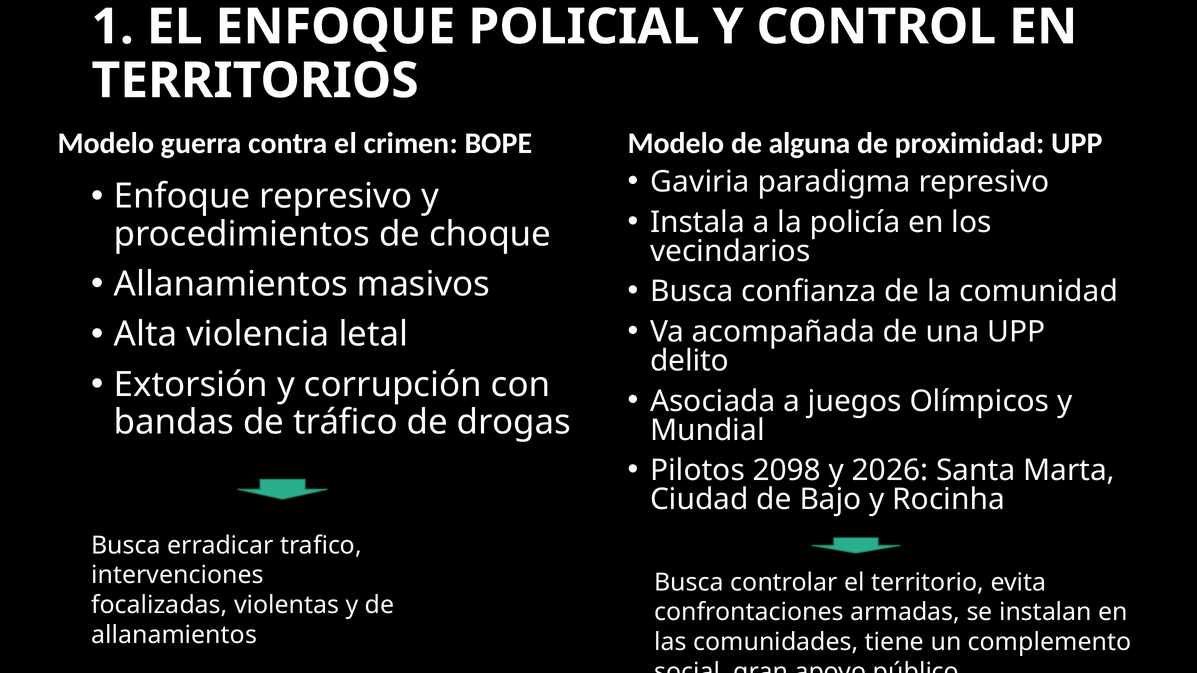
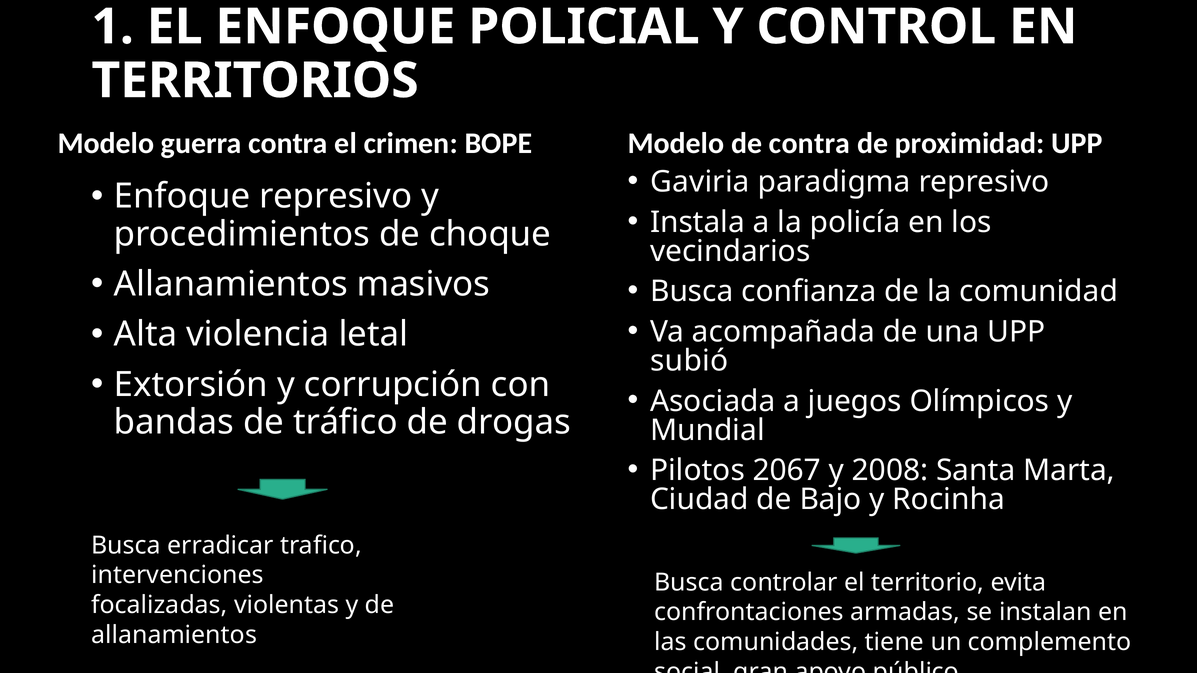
de alguna: alguna -> contra
delito: delito -> subió
2098: 2098 -> 2067
2026: 2026 -> 2008
